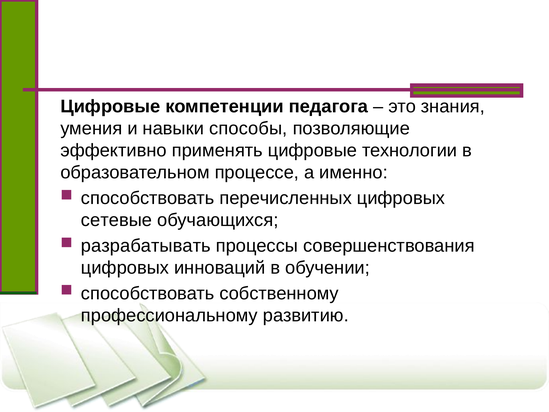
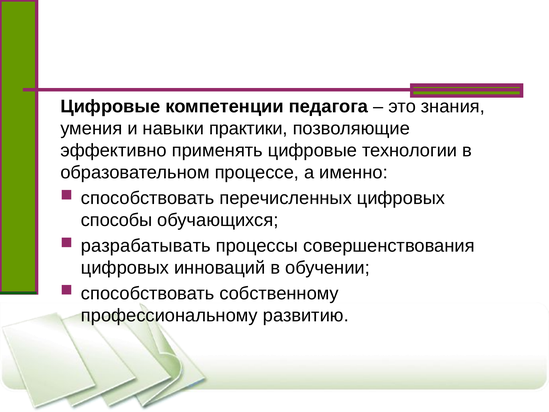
способы: способы -> практики
сетевые: сетевые -> способы
